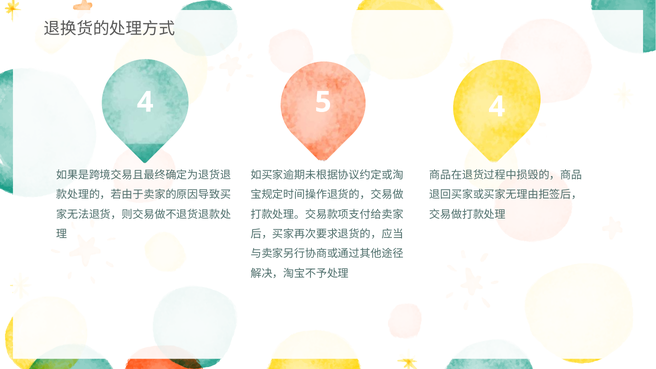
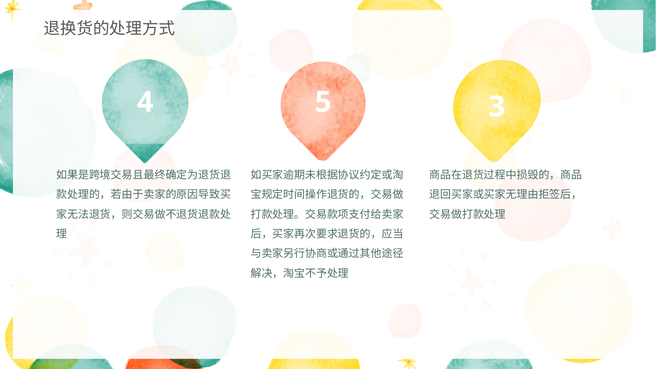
5 4: 4 -> 3
